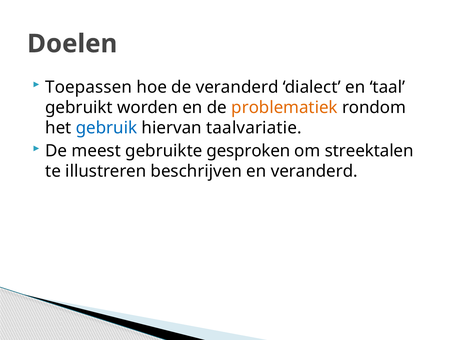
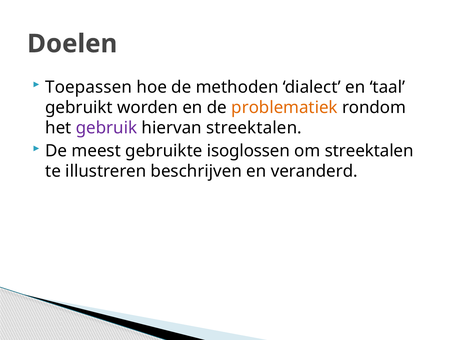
de veranderd: veranderd -> methoden
gebruik colour: blue -> purple
hiervan taalvariatie: taalvariatie -> streektalen
gesproken: gesproken -> isoglossen
